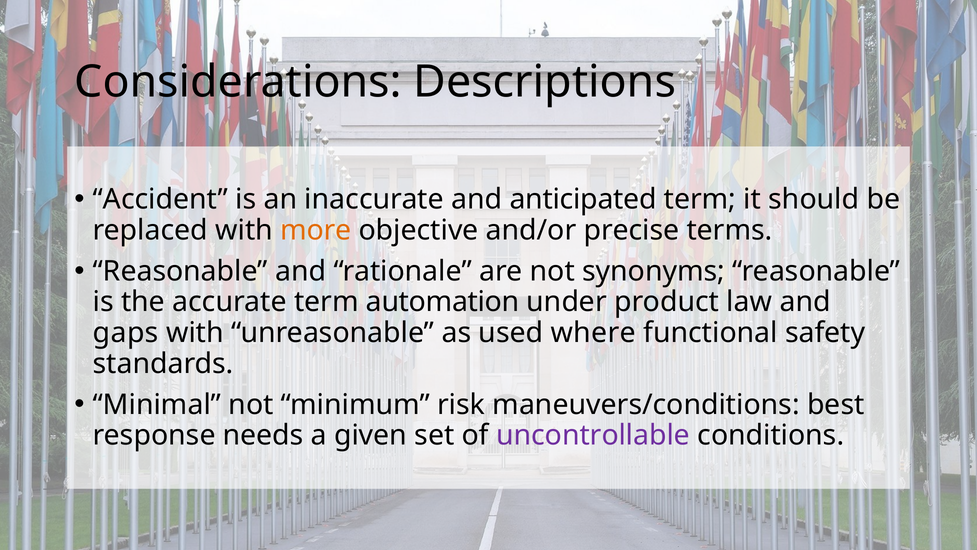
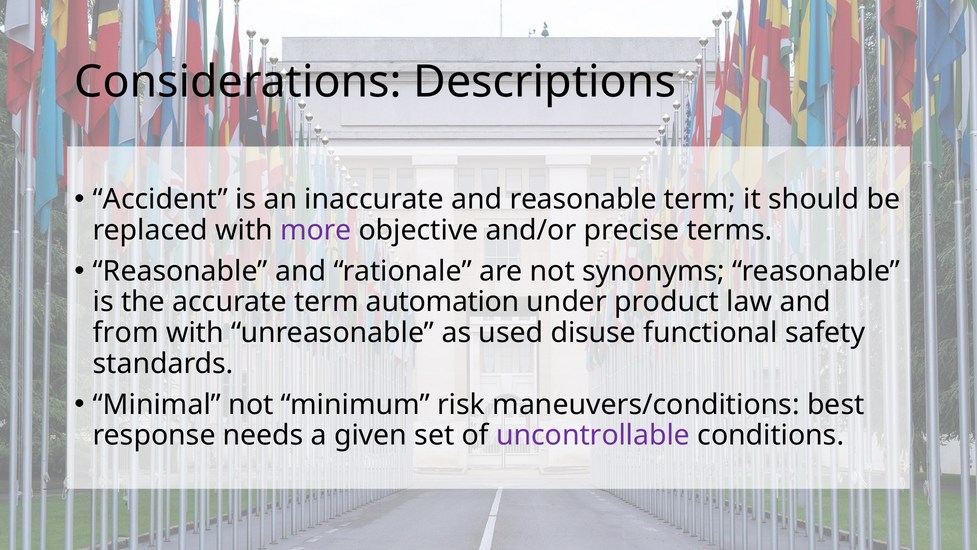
and anticipated: anticipated -> reasonable
more colour: orange -> purple
gaps: gaps -> from
where: where -> disuse
